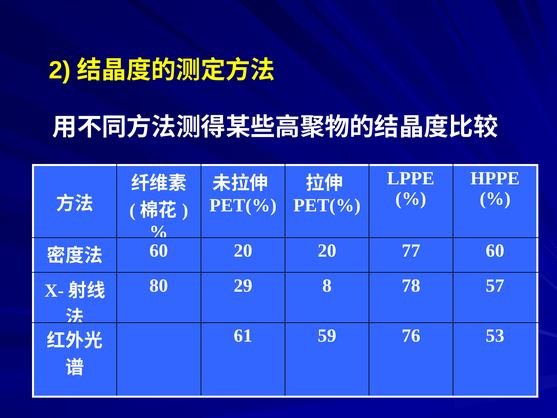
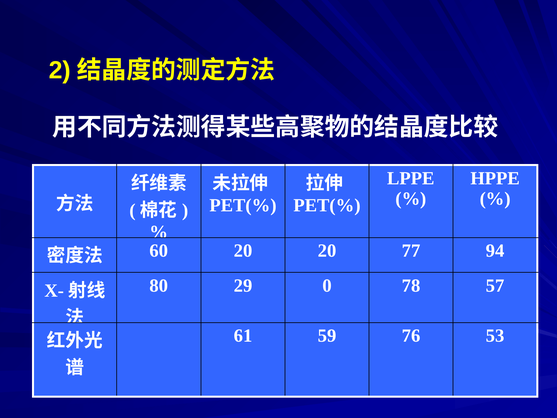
77 60: 60 -> 94
8: 8 -> 0
